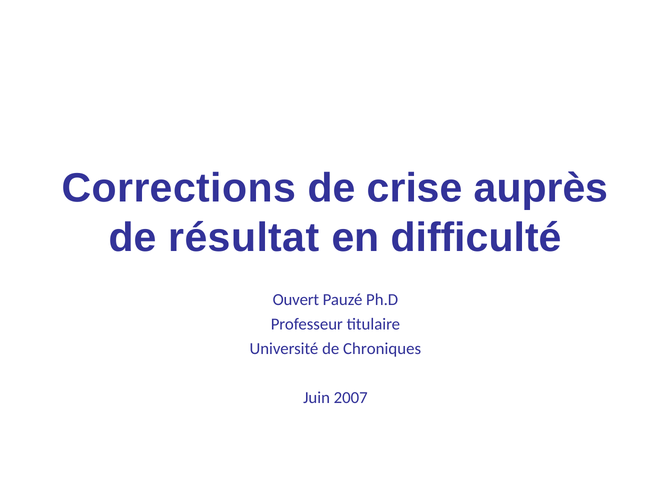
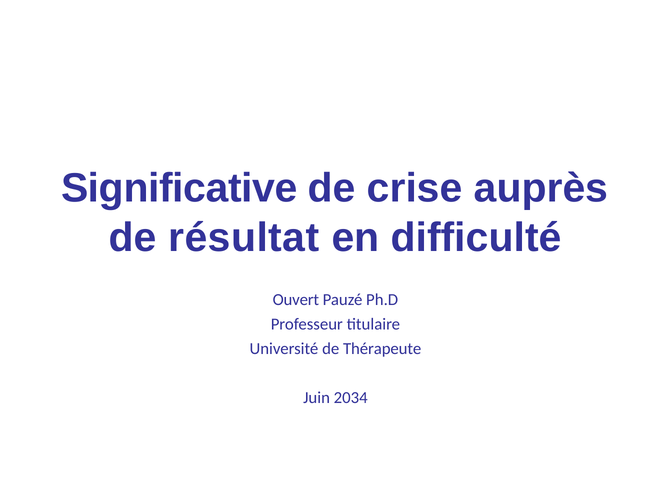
Corrections: Corrections -> Significative
Chroniques: Chroniques -> Thérapeute
2007: 2007 -> 2034
